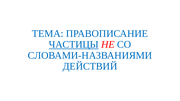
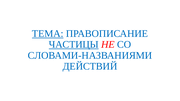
ТЕМА underline: none -> present
